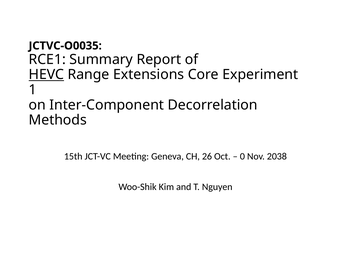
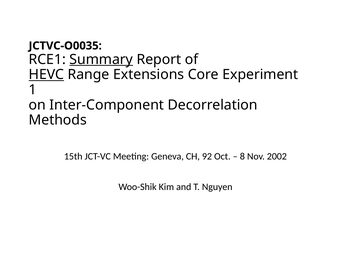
Summary underline: none -> present
26: 26 -> 92
0: 0 -> 8
2038: 2038 -> 2002
